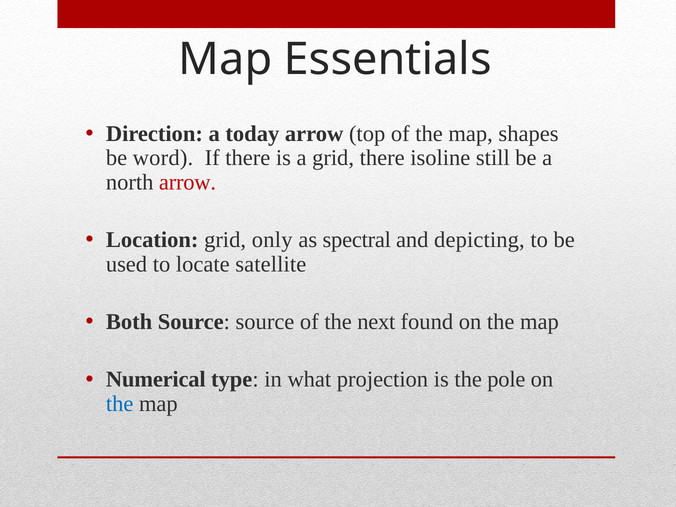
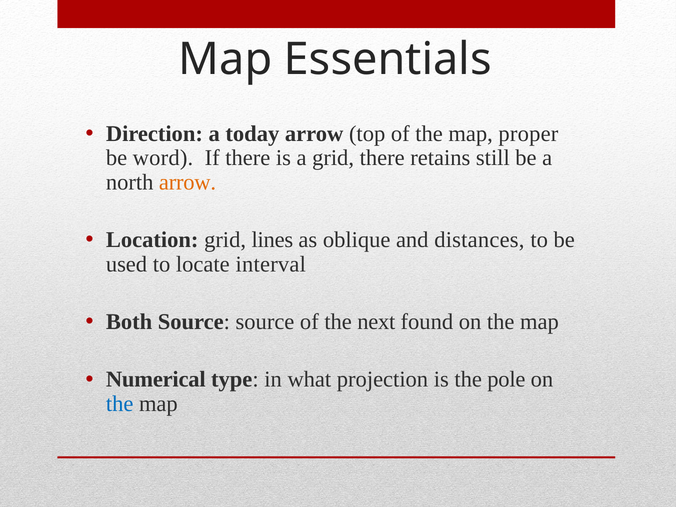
shapes: shapes -> proper
isoline: isoline -> retains
arrow at (188, 182) colour: red -> orange
only: only -> lines
spectral: spectral -> oblique
depicting: depicting -> distances
satellite: satellite -> interval
